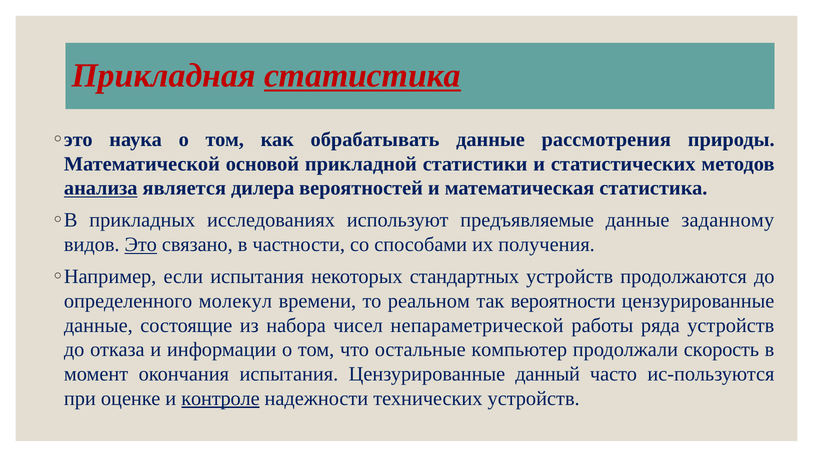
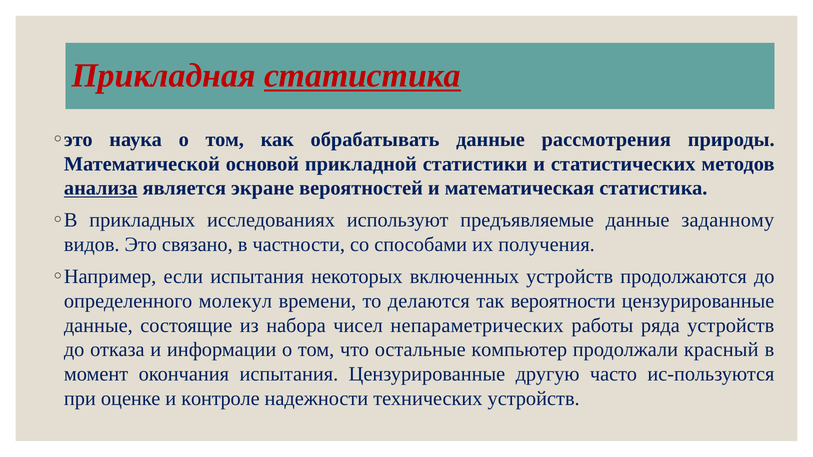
дилера: дилера -> экране
Это underline: present -> none
стандартных: стандартных -> включенных
реальном: реальном -> делаются
непараметрической: непараметрической -> непараметрических
скорость: скорость -> красный
данный: данный -> другую
контроле underline: present -> none
